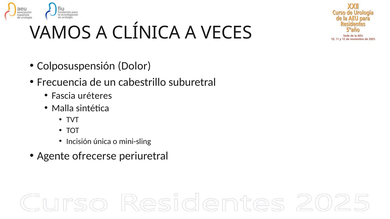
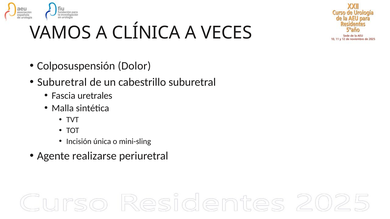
Frecuencia at (62, 82): Frecuencia -> Suburetral
uréteres: uréteres -> uretrales
ofrecerse: ofrecerse -> realizarse
